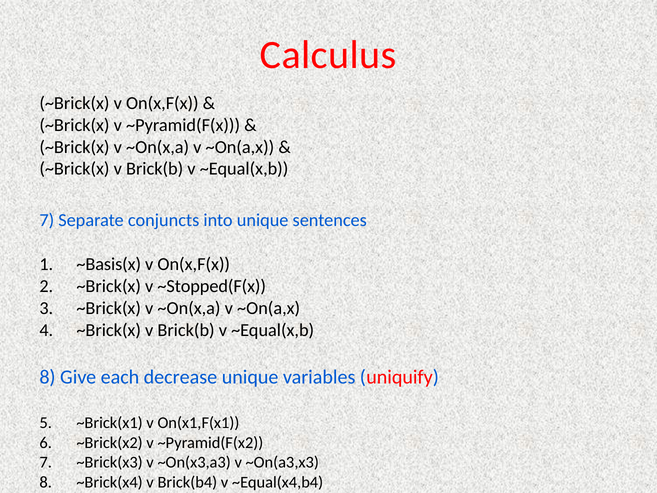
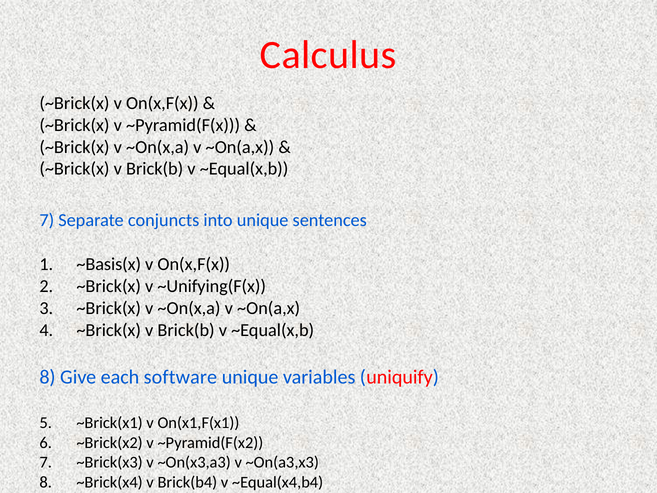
~Stopped(F(x: ~Stopped(F(x -> ~Unifying(F(x
decrease: decrease -> software
